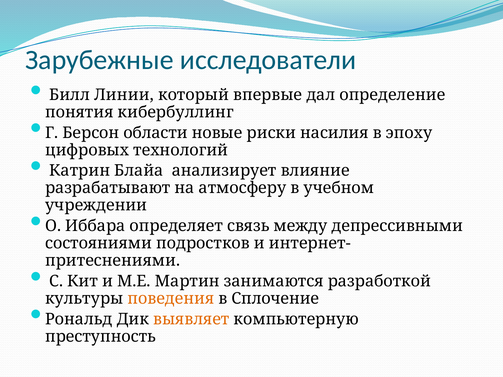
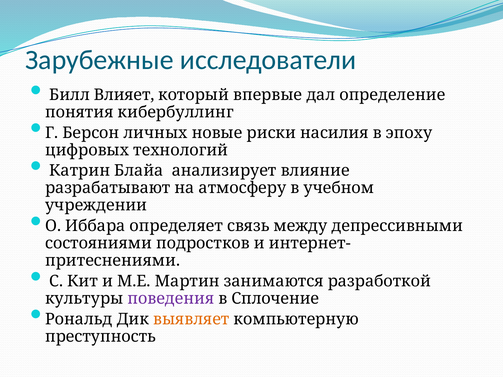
Линии: Линии -> Влияет
области: области -> личных
поведения colour: orange -> purple
